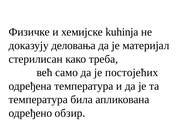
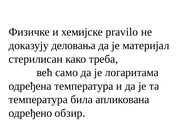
kuhinja: kuhinja -> pravilo
постојећих: постојећих -> логаритама
